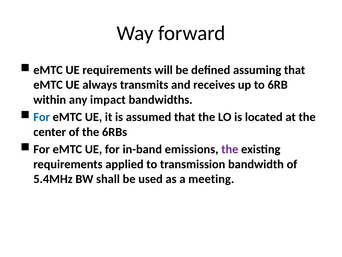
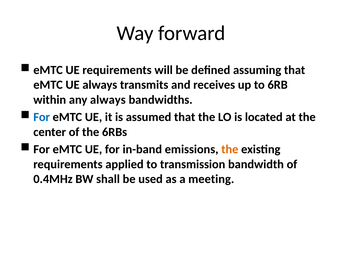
any impact: impact -> always
the at (230, 149) colour: purple -> orange
5.4MHz: 5.4MHz -> 0.4MHz
